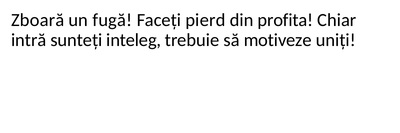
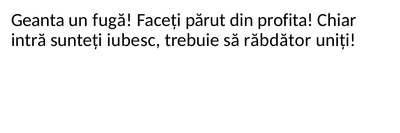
Zboară: Zboară -> Geanta
pierd: pierd -> părut
inteleg: inteleg -> iubesc
motiveze: motiveze -> răbdător
